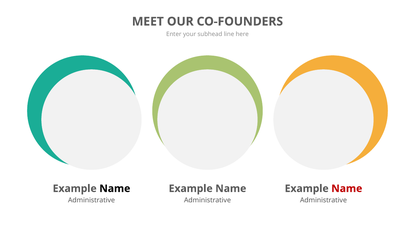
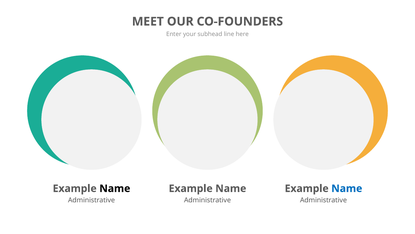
Name at (347, 188) colour: red -> blue
